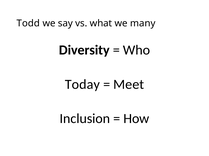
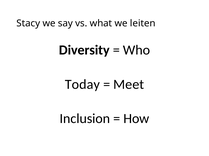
Todd: Todd -> Stacy
many: many -> leiten
